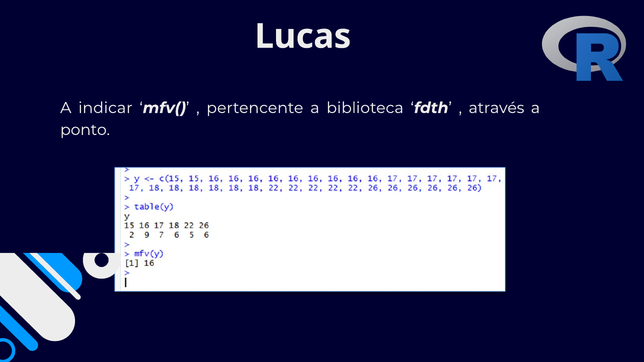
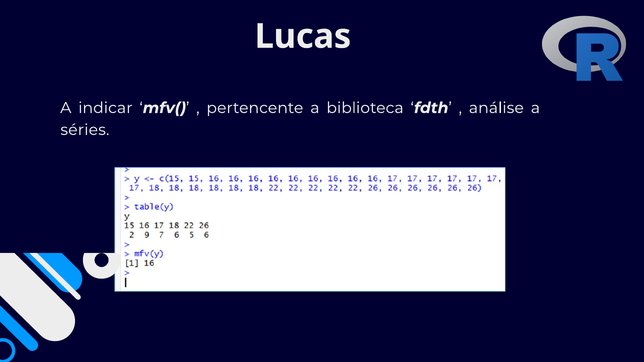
através: através -> análise
ponto: ponto -> séries
